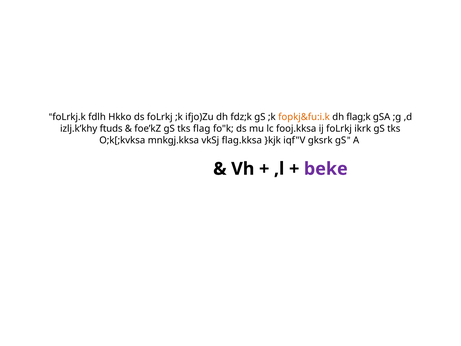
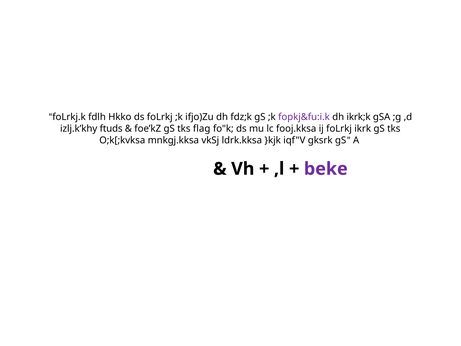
fopkj&fu:i.k colour: orange -> purple
flag;k: flag;k -> ikrk;k
flag.kksa: flag.kksa -> ldrk.kksa
